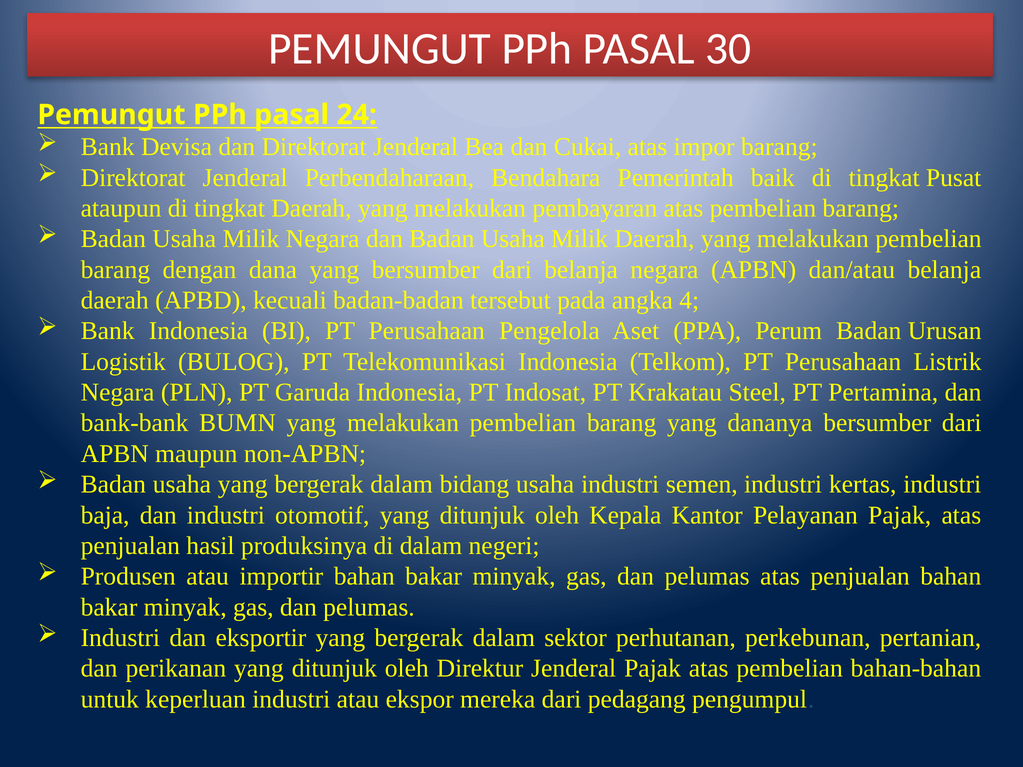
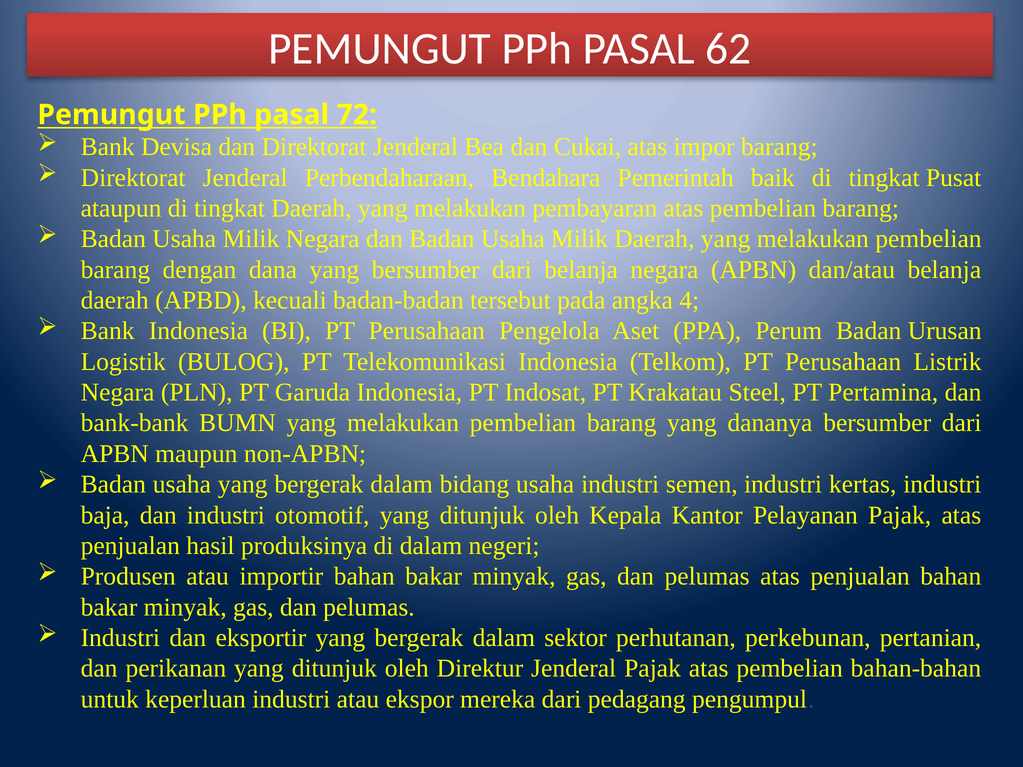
30: 30 -> 62
24: 24 -> 72
